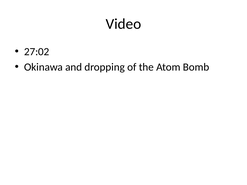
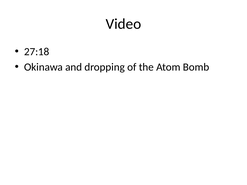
27:02: 27:02 -> 27:18
